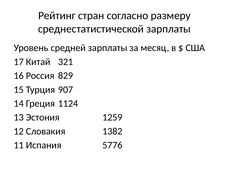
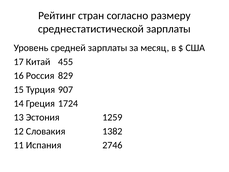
321: 321 -> 455
1124: 1124 -> 1724
5776: 5776 -> 2746
